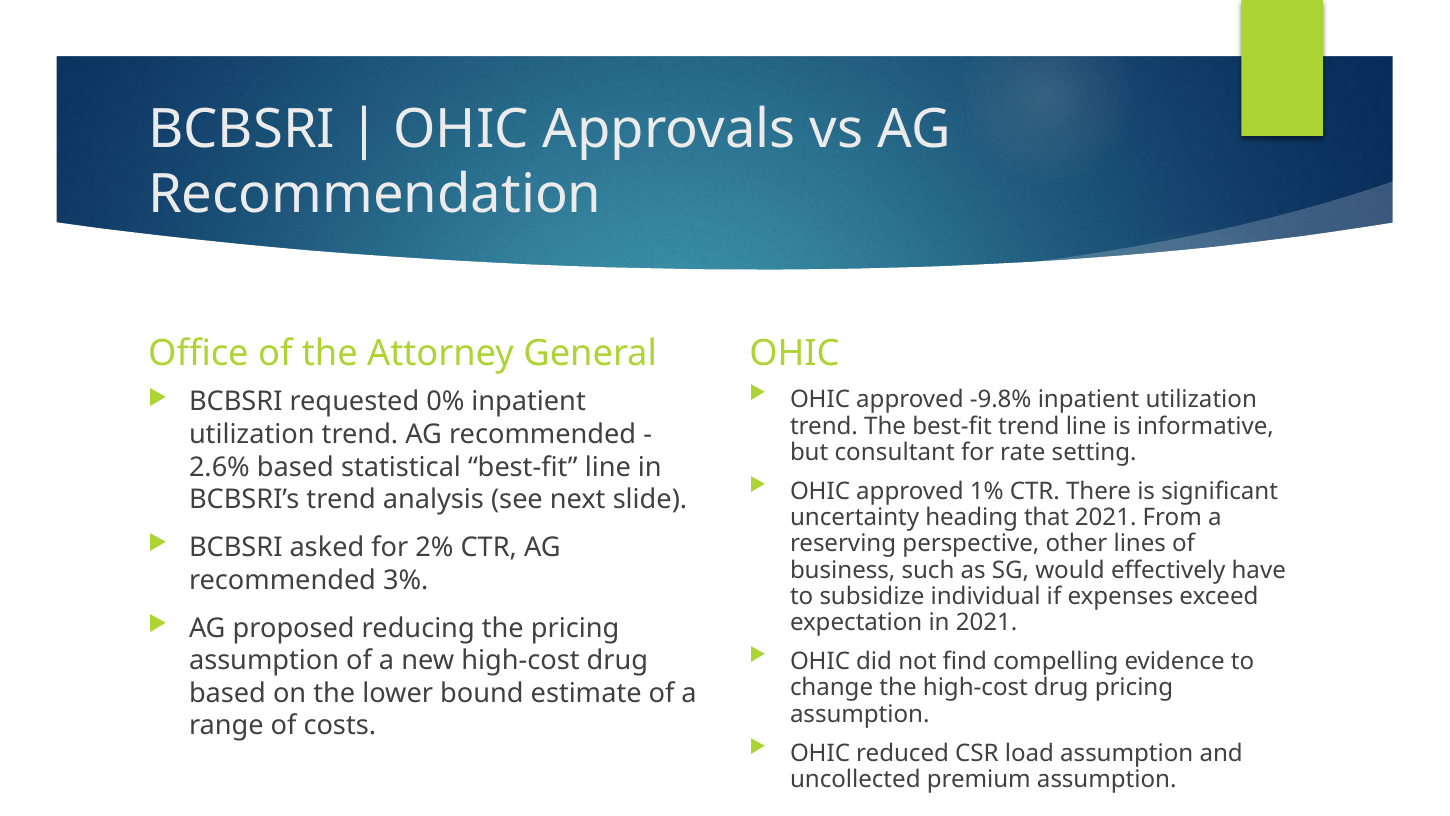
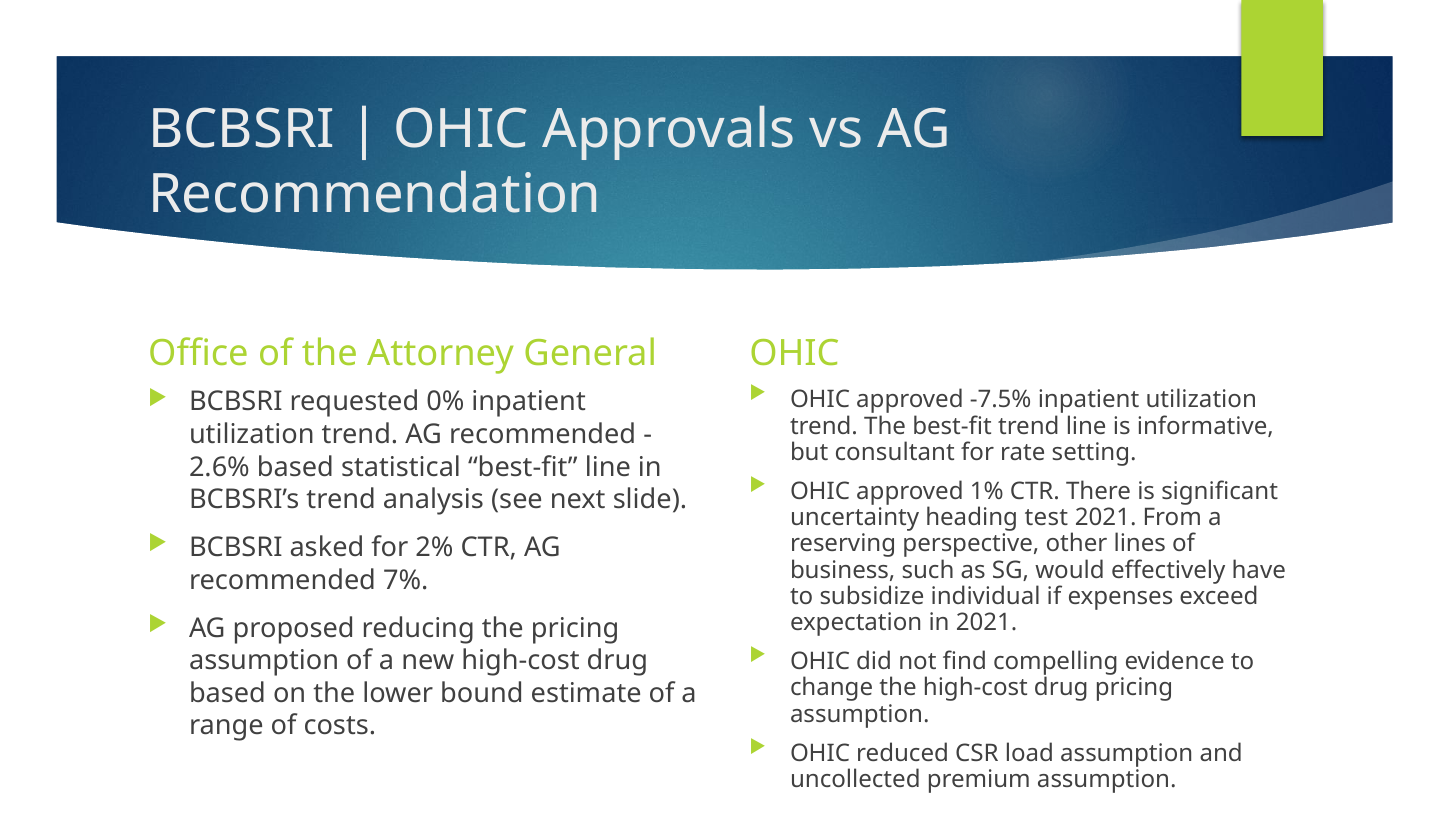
-9.8%: -9.8% -> -7.5%
that: that -> test
3%: 3% -> 7%
